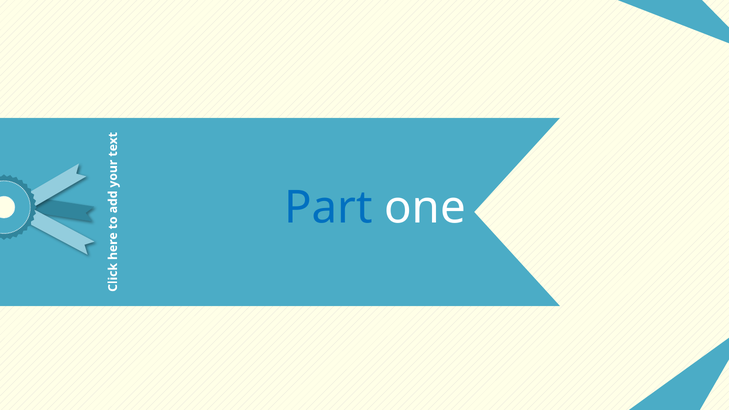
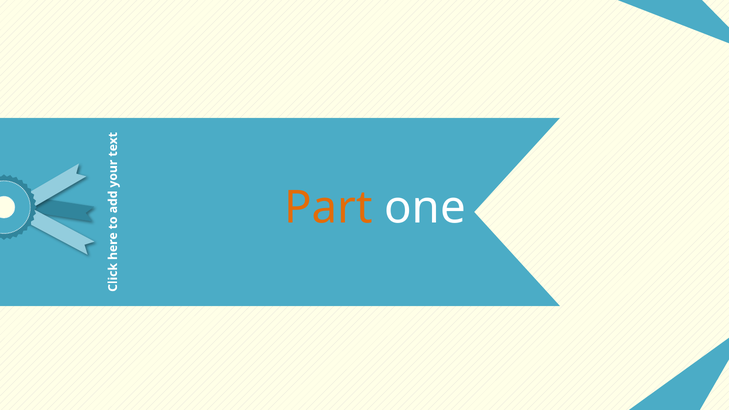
Part colour: blue -> orange
